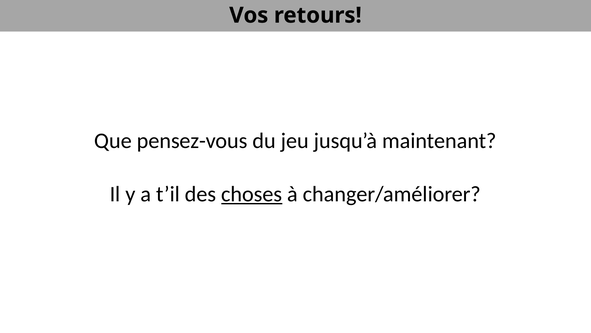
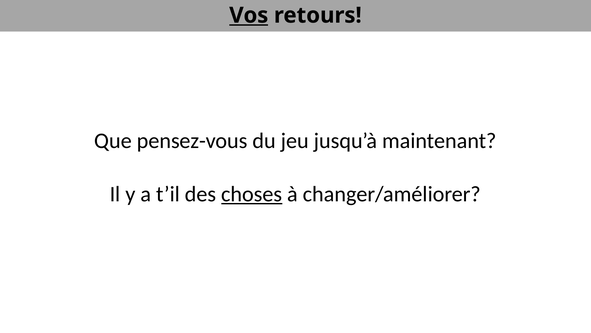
Vos underline: none -> present
